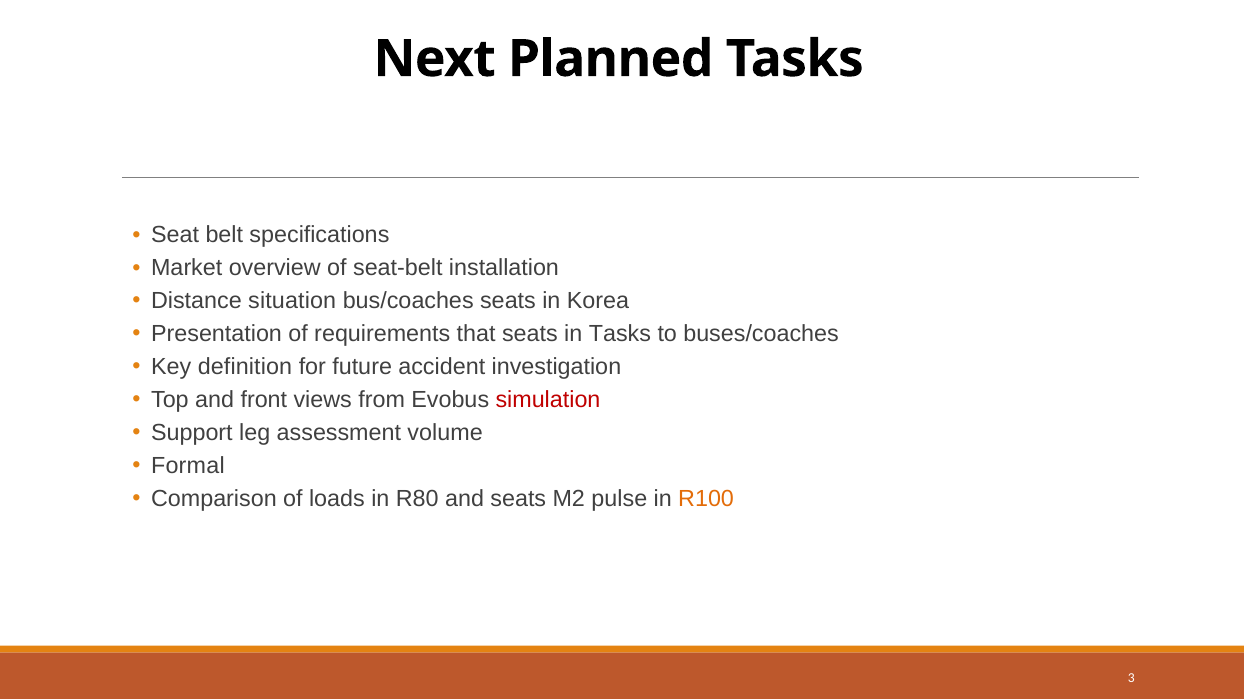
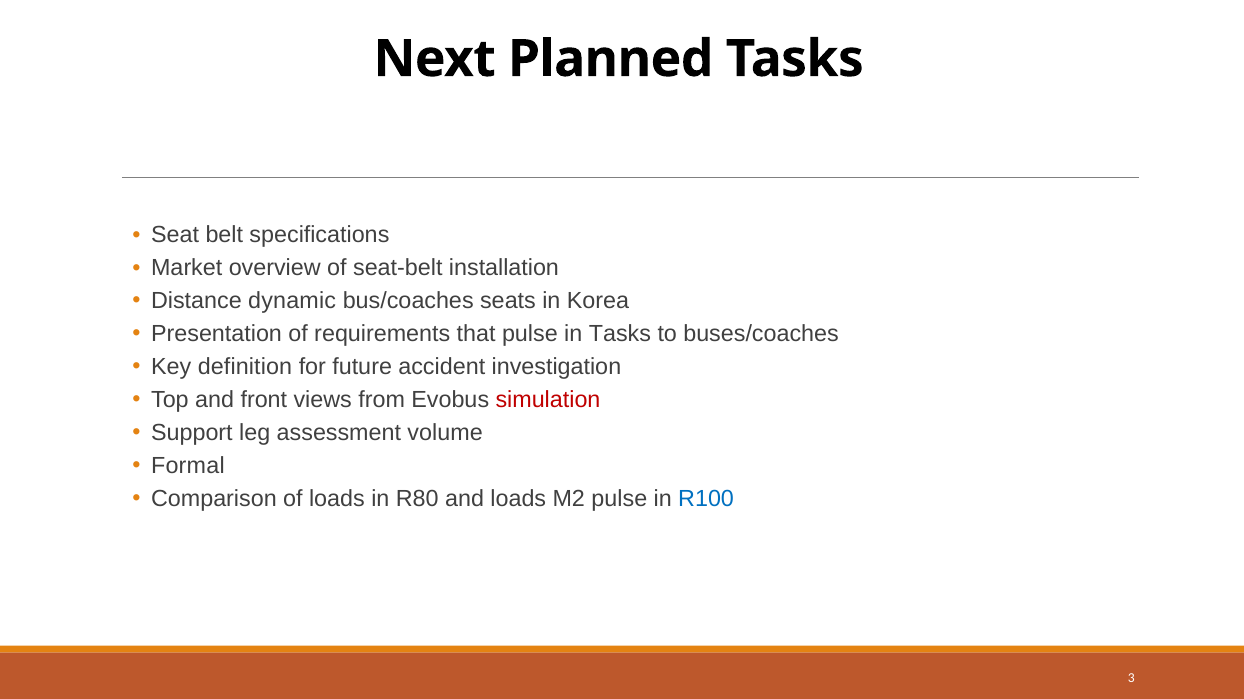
situation: situation -> dynamic
that seats: seats -> pulse
and seats: seats -> loads
R100 colour: orange -> blue
